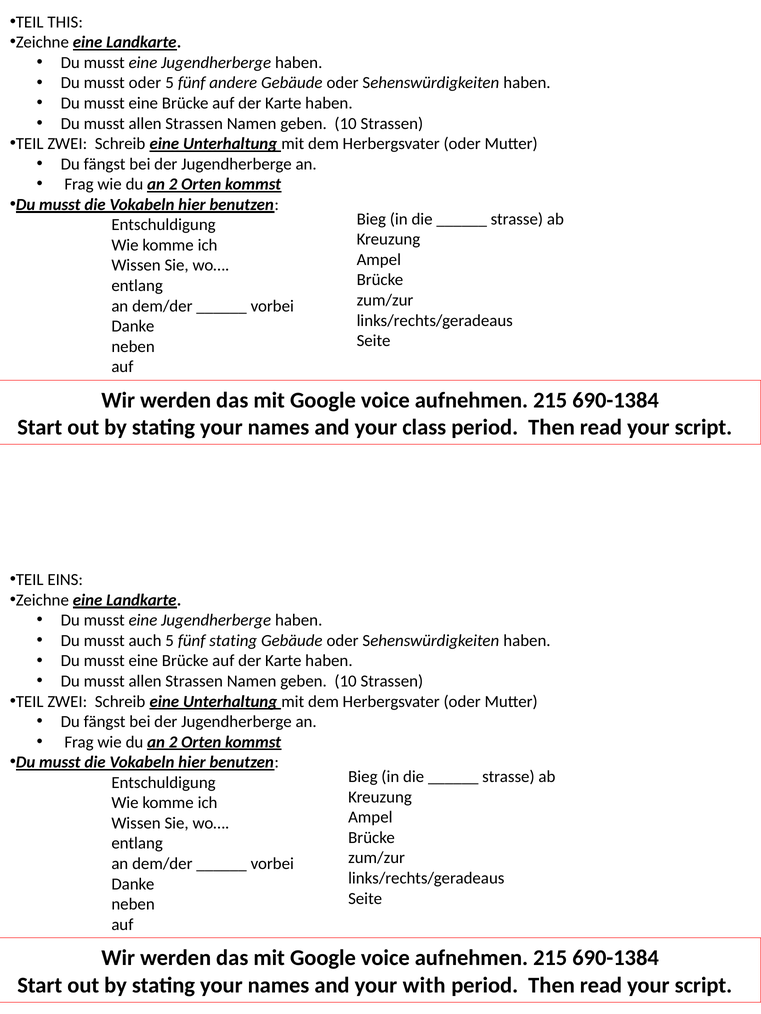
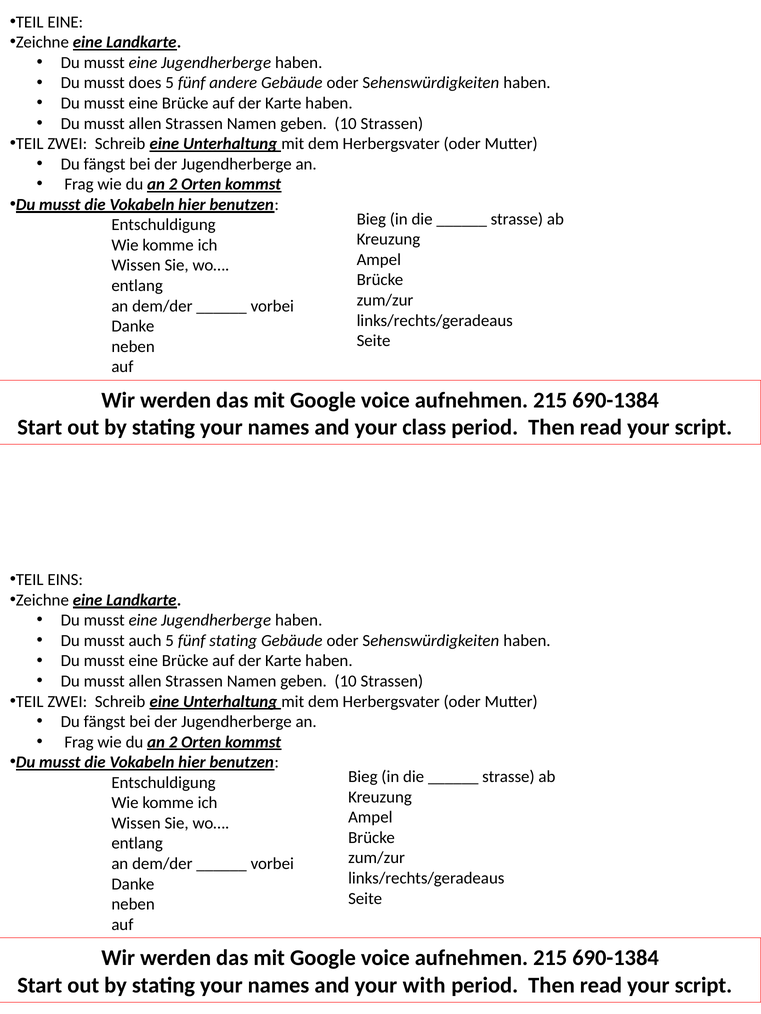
TEIL THIS: THIS -> EINE
musst oder: oder -> does
